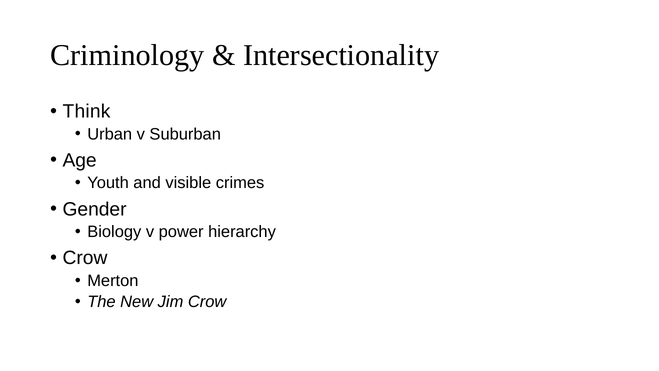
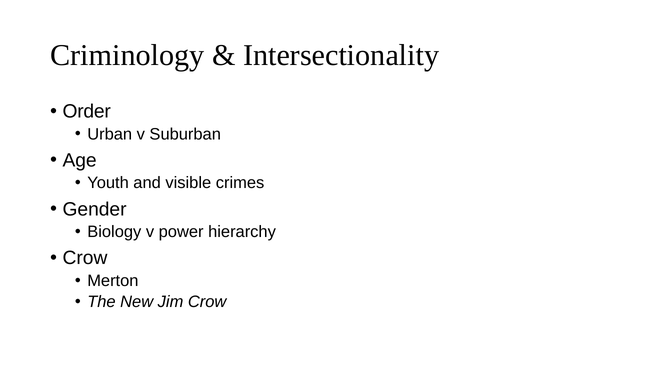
Think: Think -> Order
